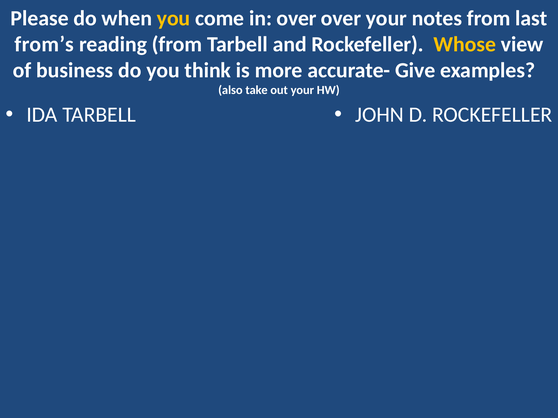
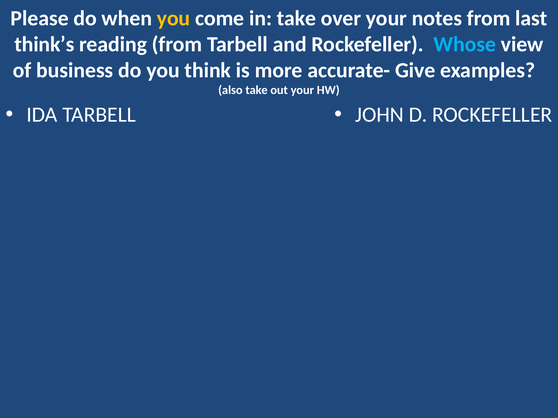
in over: over -> take
from’s: from’s -> think’s
Whose colour: yellow -> light blue
